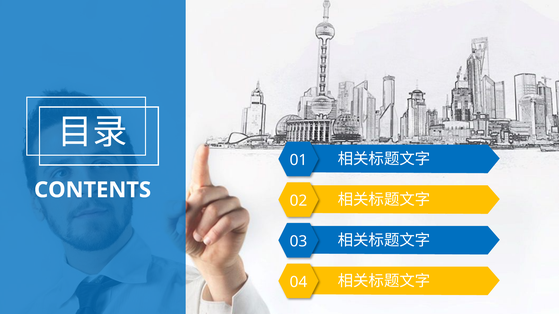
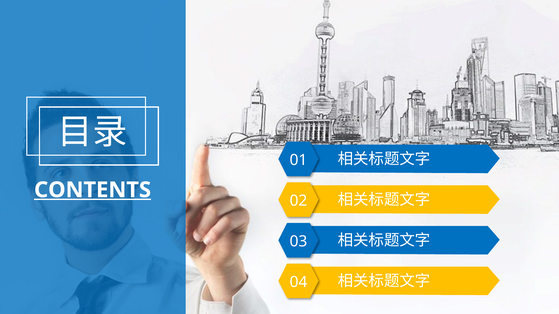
CONTENTS underline: none -> present
